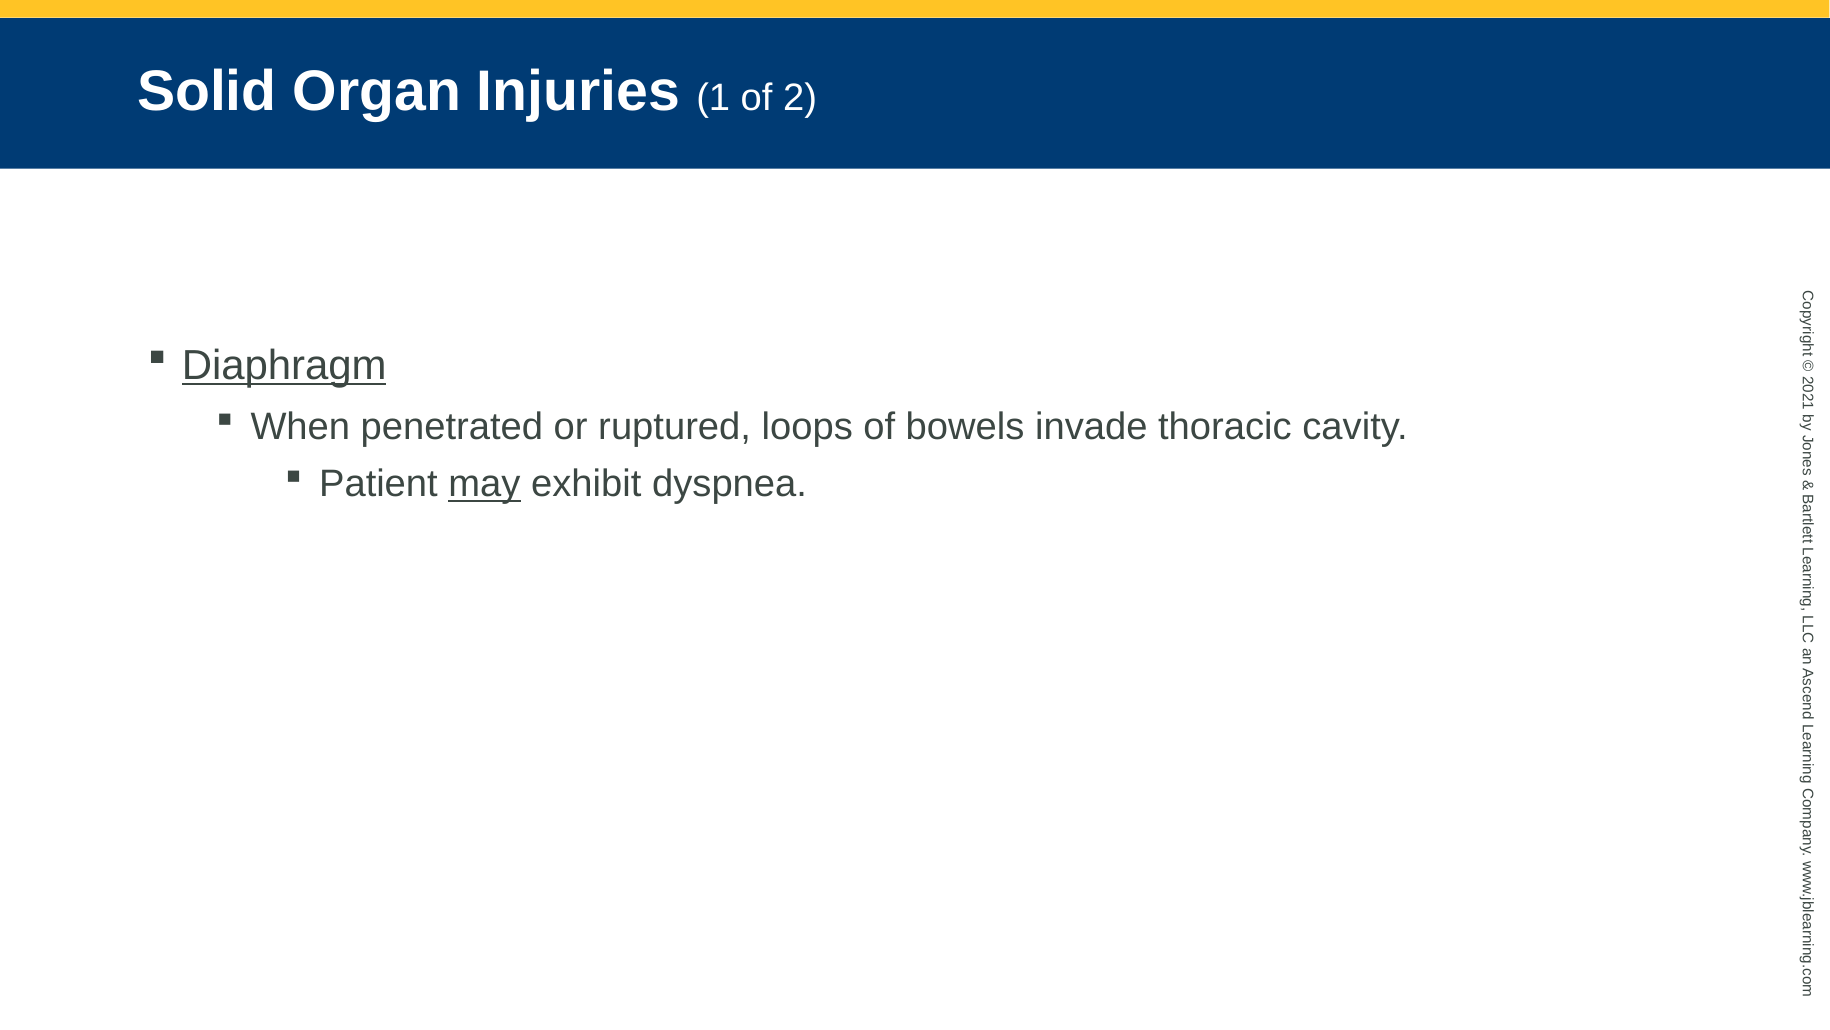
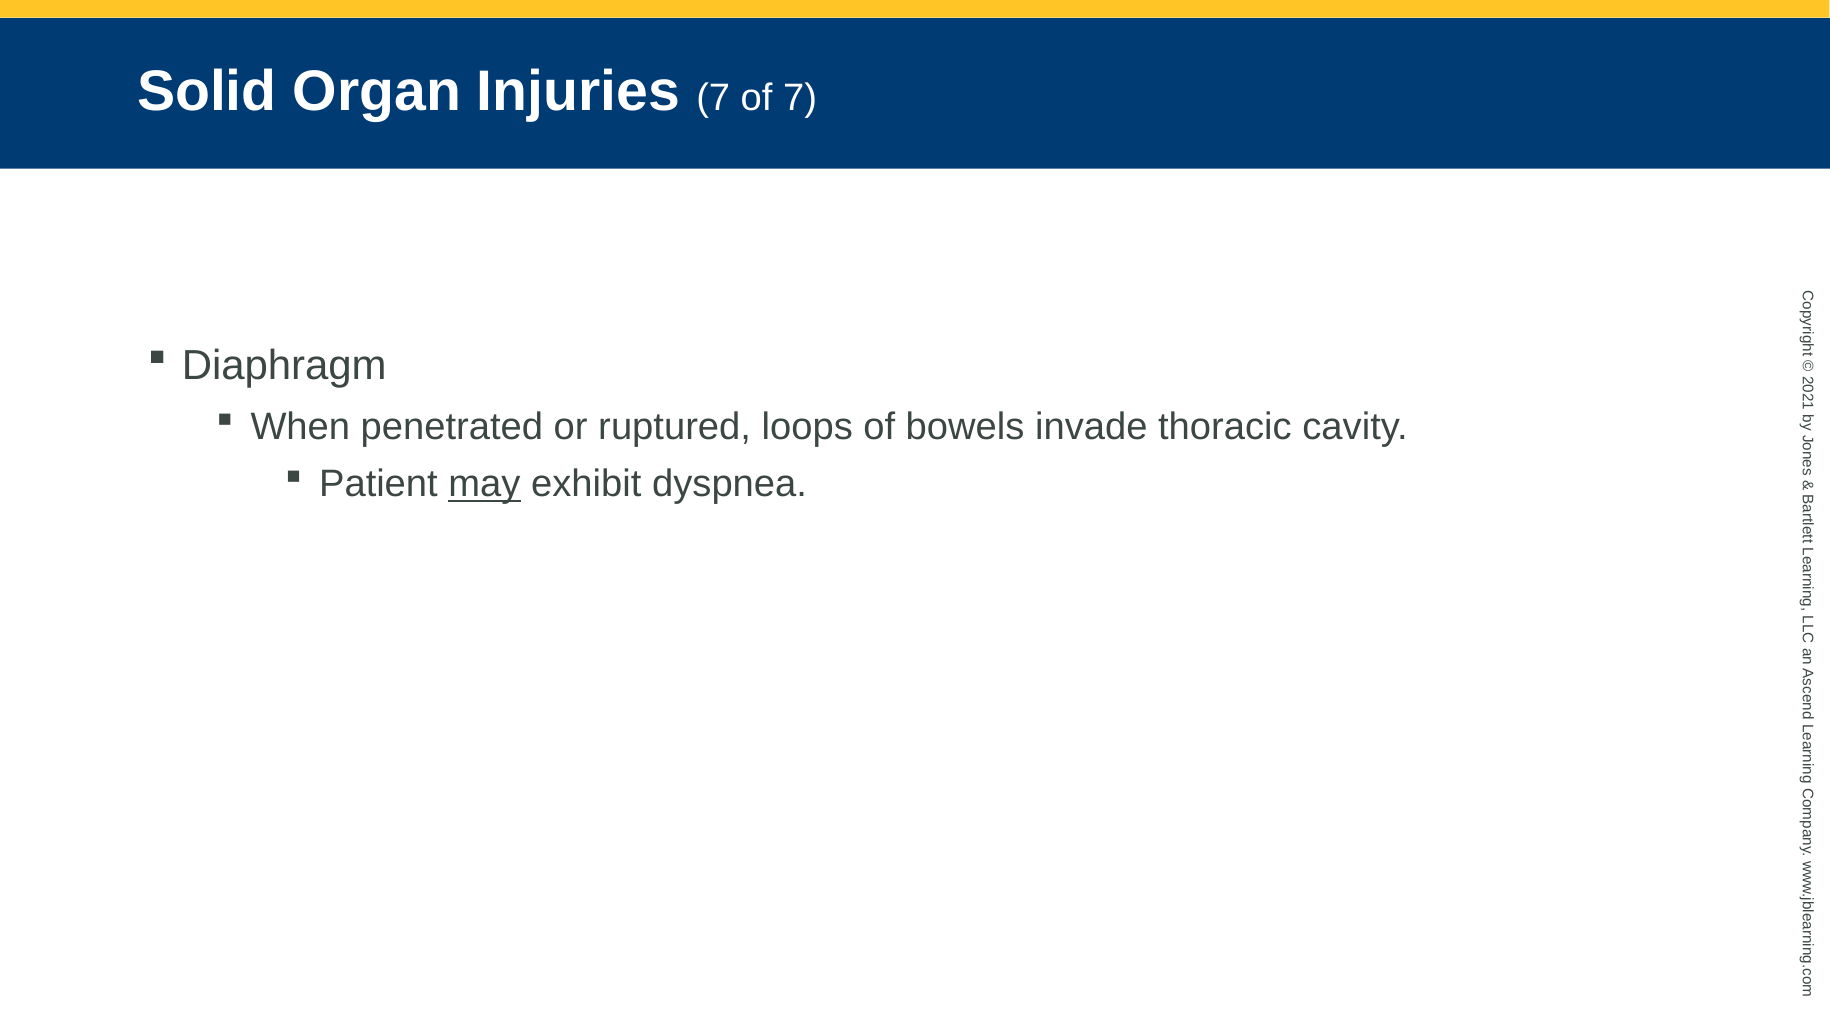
Injuries 1: 1 -> 7
of 2: 2 -> 7
Diaphragm underline: present -> none
